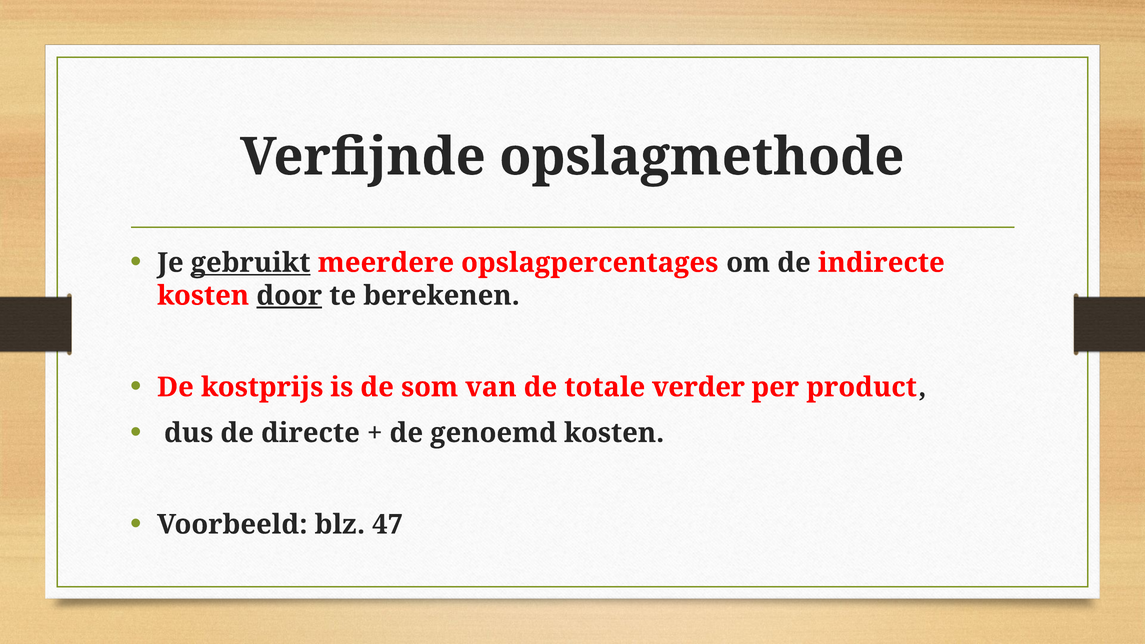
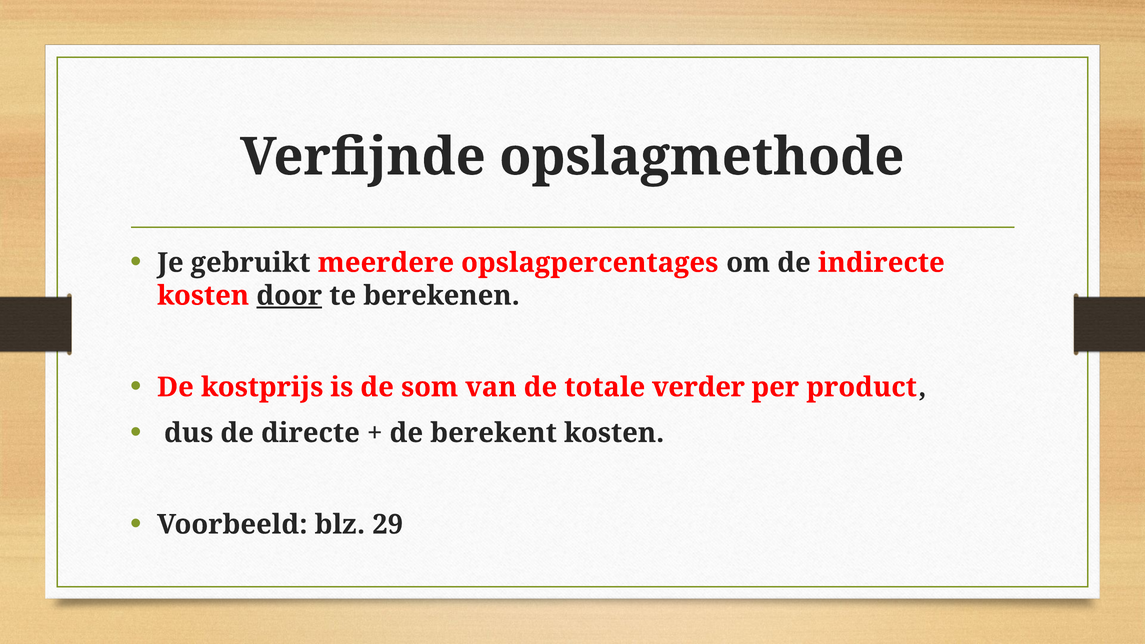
gebruikt underline: present -> none
genoemd: genoemd -> berekent
47: 47 -> 29
